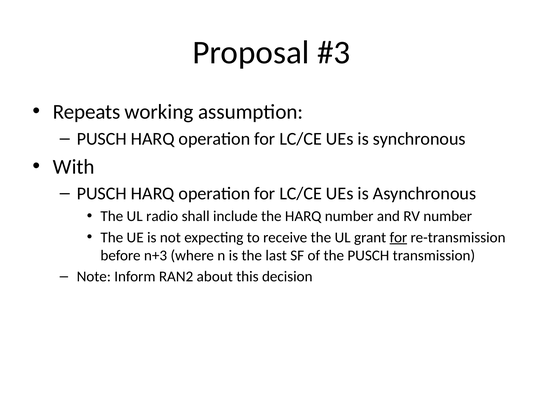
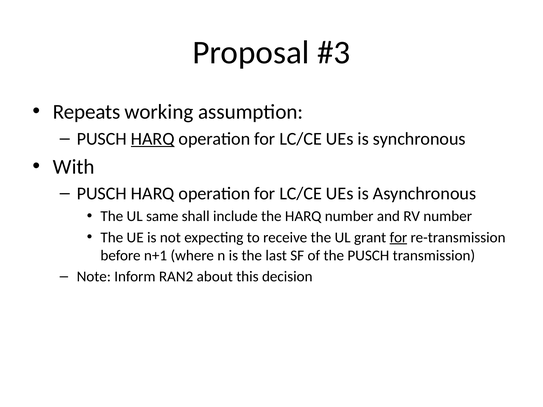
HARQ at (153, 139) underline: none -> present
radio: radio -> same
n+3: n+3 -> n+1
